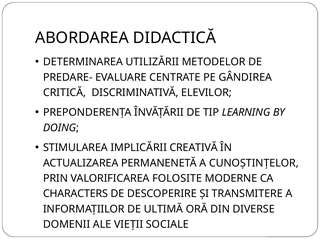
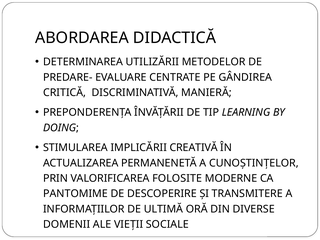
ELEVILOR: ELEVILOR -> MANIERĂ
CHARACTERS: CHARACTERS -> PANTOMIME
